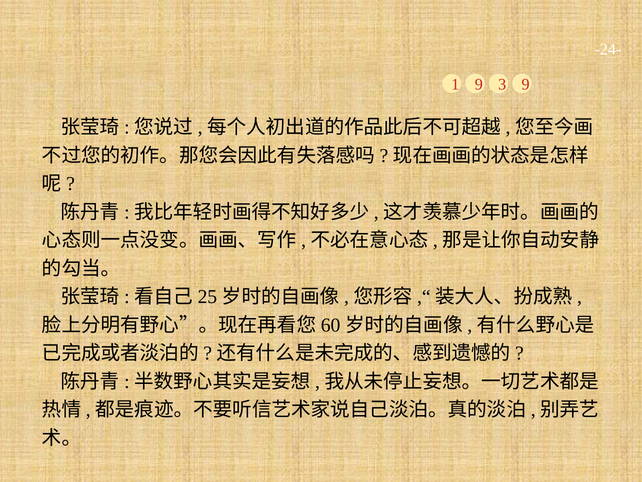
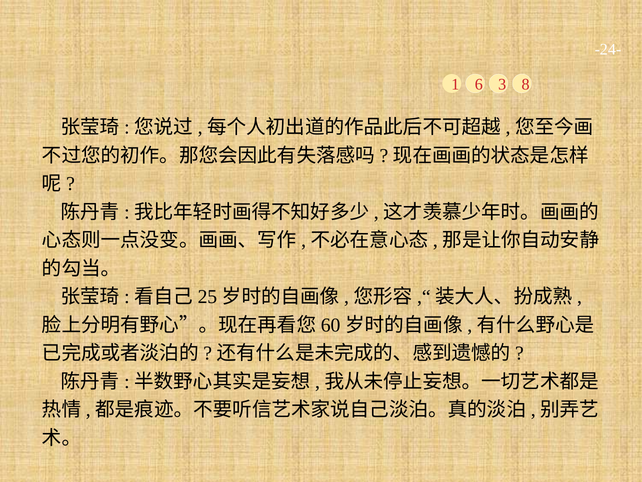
1 9: 9 -> 6
3 9: 9 -> 8
